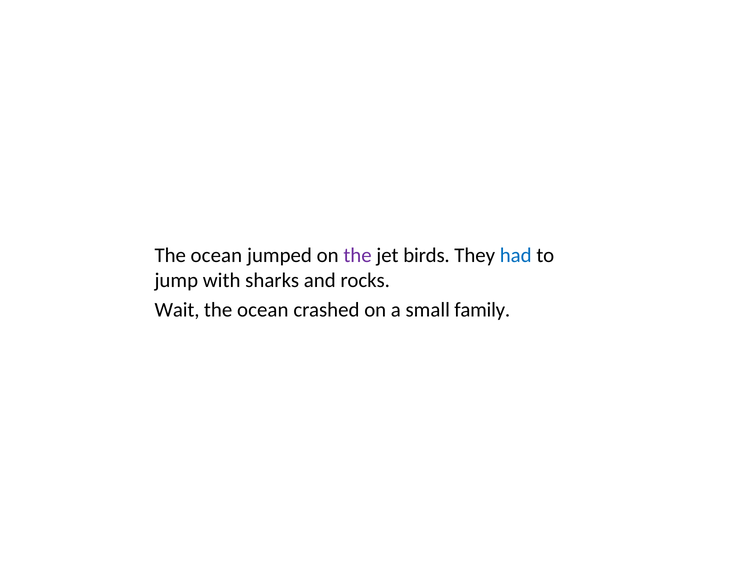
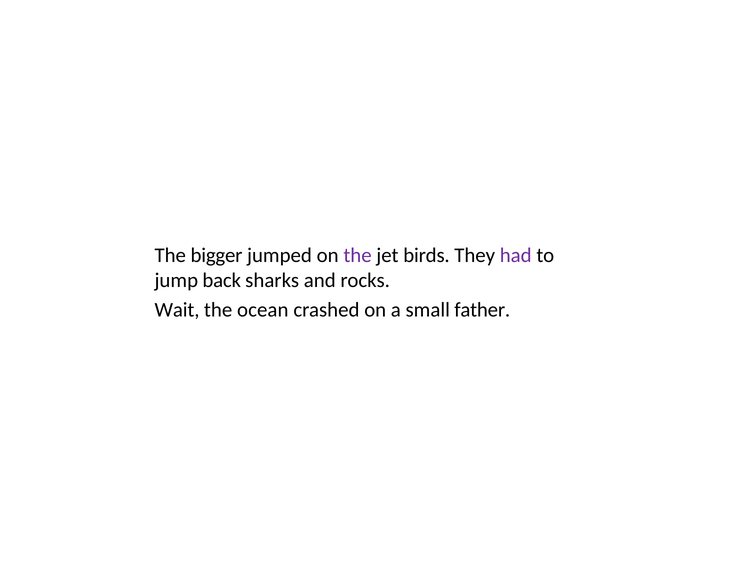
ocean at (216, 255): ocean -> bigger
had colour: blue -> purple
with: with -> back
family: family -> father
